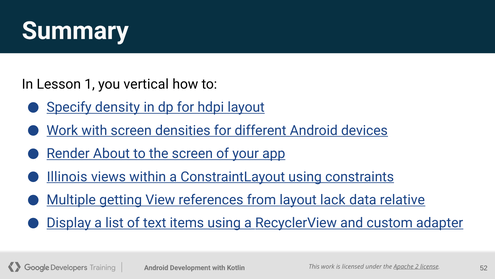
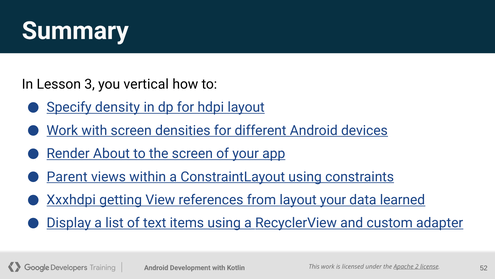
1: 1 -> 3
Illinois: Illinois -> Parent
Multiple: Multiple -> Xxxhdpi
layout lack: lack -> your
relative: relative -> learned
